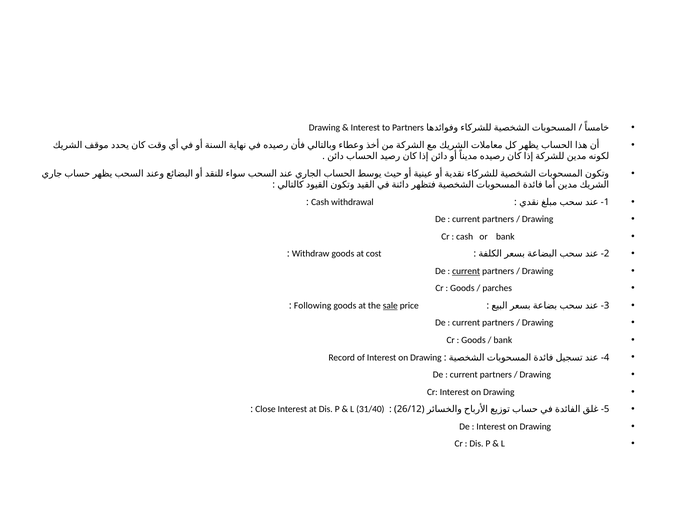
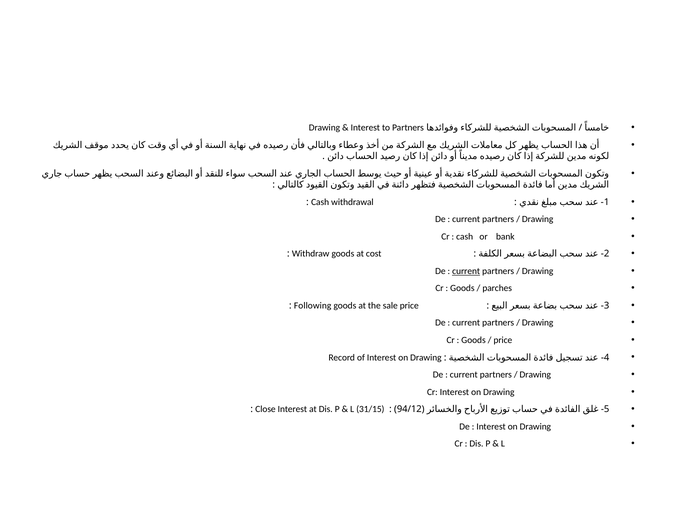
sale underline: present -> none
bank at (503, 340): bank -> price
31/40: 31/40 -> 31/15
26/12: 26/12 -> 94/12
